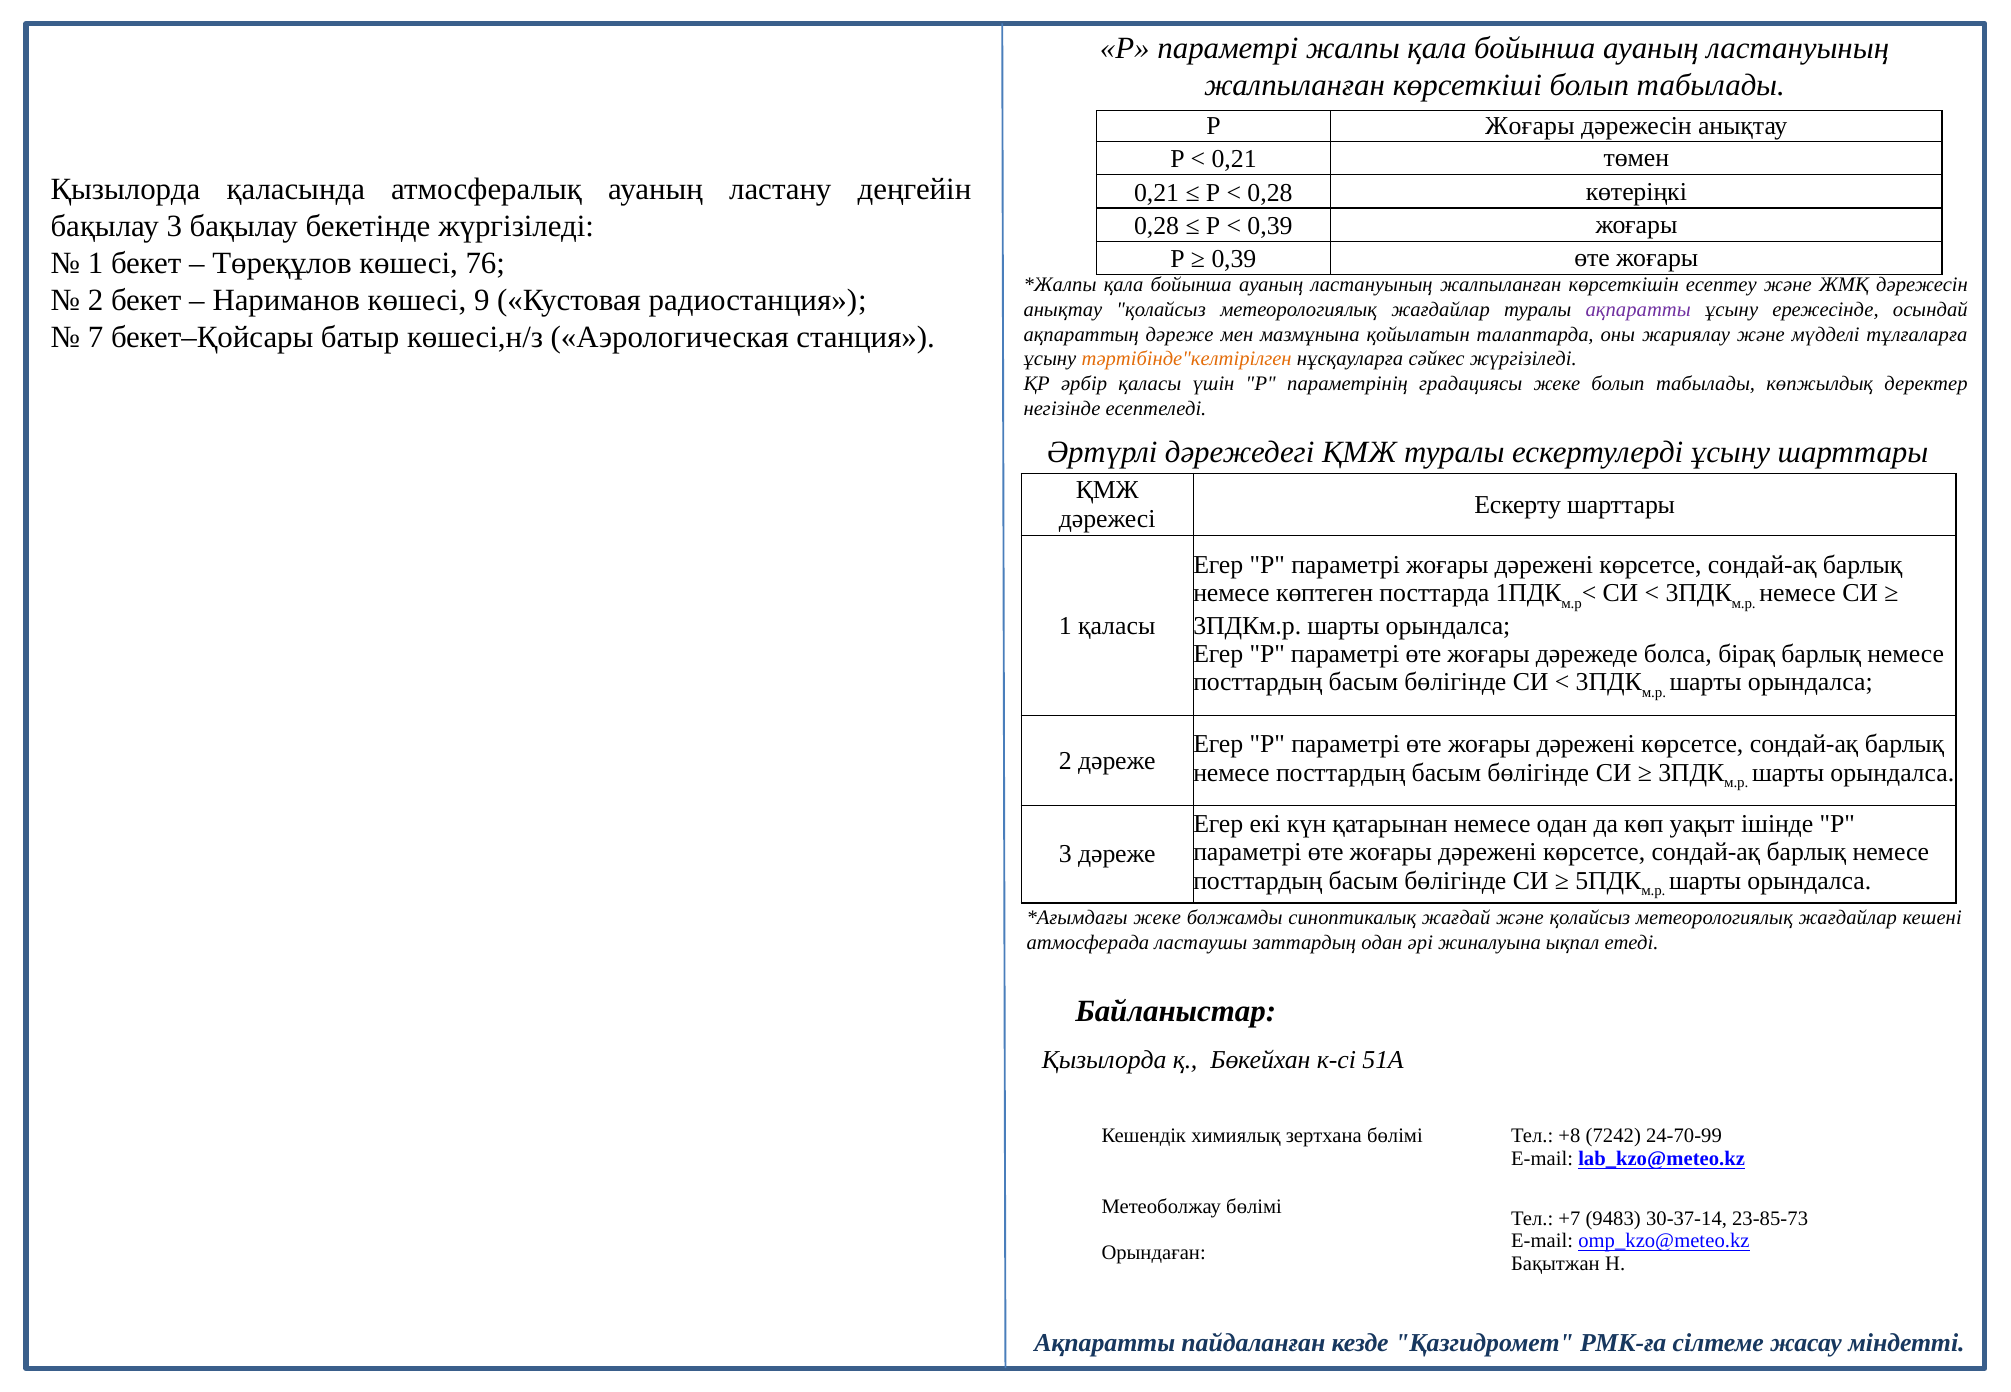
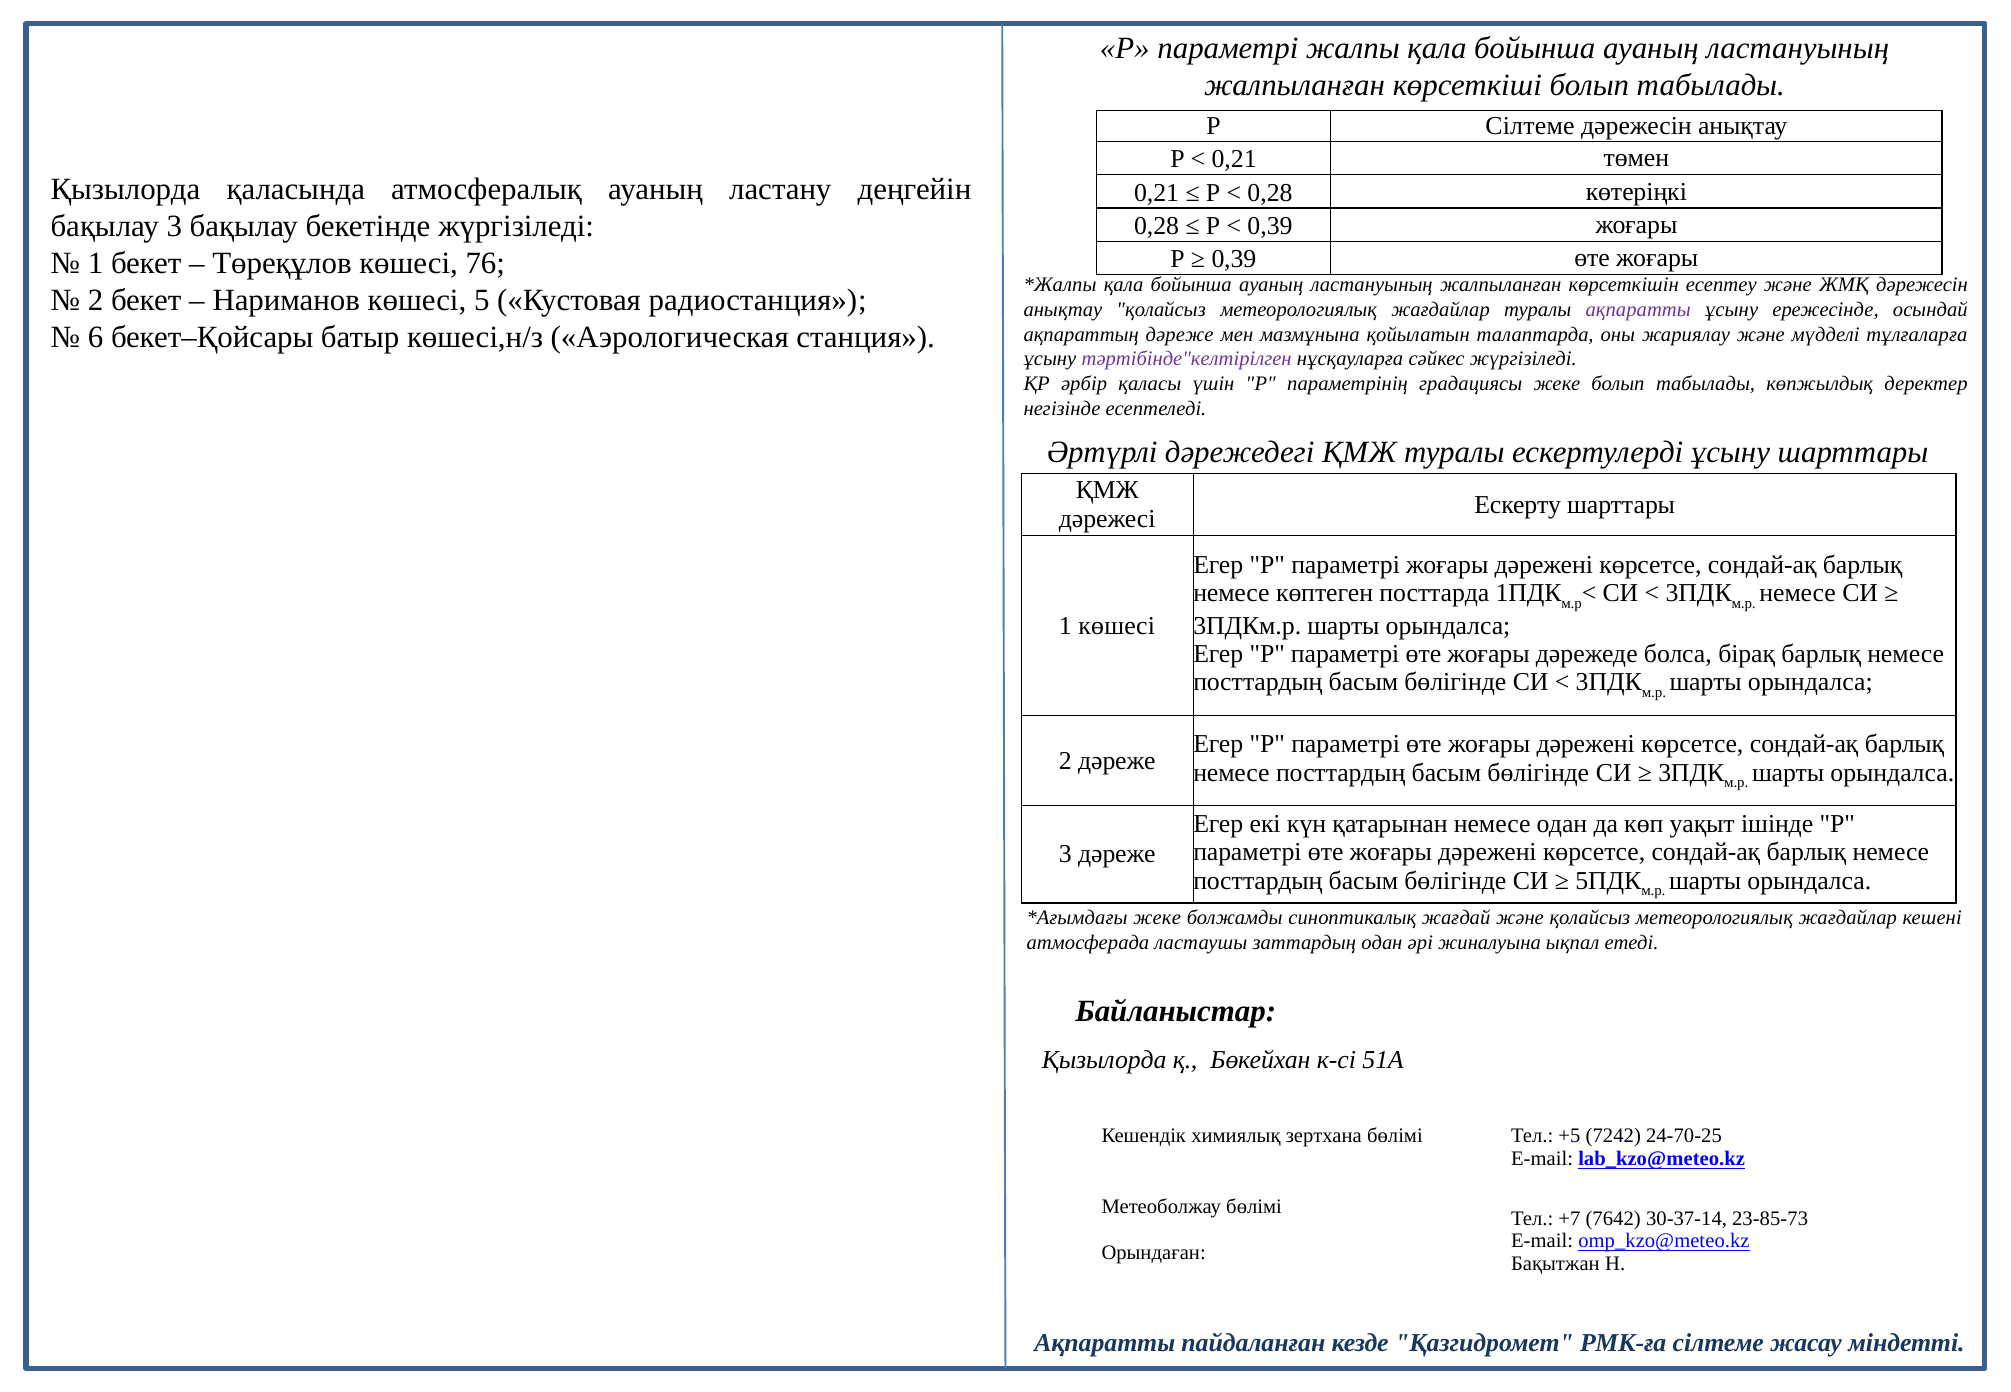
Р Жоғары: Жоғары -> Сілтеме
9: 9 -> 5
7: 7 -> 6
тәртібінде"келтірілген colour: orange -> purple
1 қаласы: қаласы -> көшесі
+8: +8 -> +5
24-70-99: 24-70-99 -> 24-70-25
9483: 9483 -> 7642
